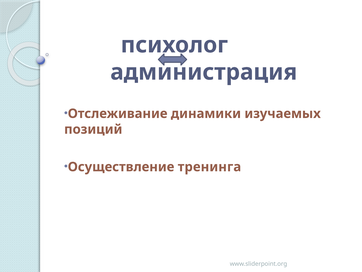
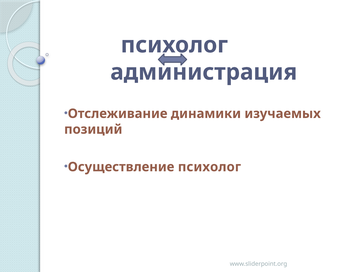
Осуществление тренинга: тренинга -> психолог
